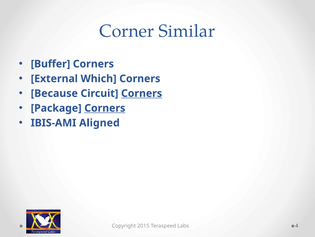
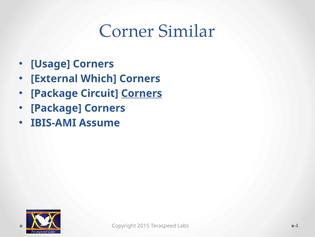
Buffer: Buffer -> Usage
Because at (54, 93): Because -> Package
Corners at (105, 108) underline: present -> none
Aligned: Aligned -> Assume
